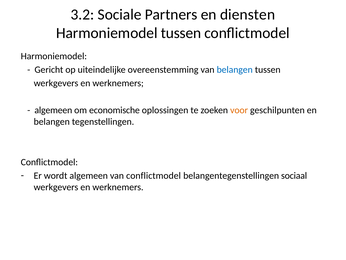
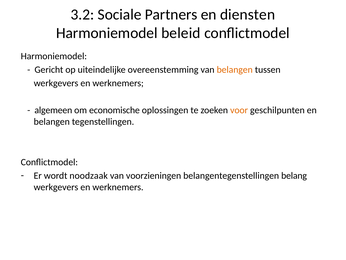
Harmoniemodel tussen: tussen -> beleid
belangen at (235, 70) colour: blue -> orange
wordt algemeen: algemeen -> noodzaak
van conflictmodel: conflictmodel -> voorzieningen
sociaal: sociaal -> belang
